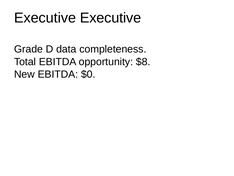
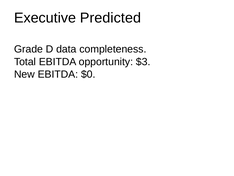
Executive Executive: Executive -> Predicted
$8: $8 -> $3
